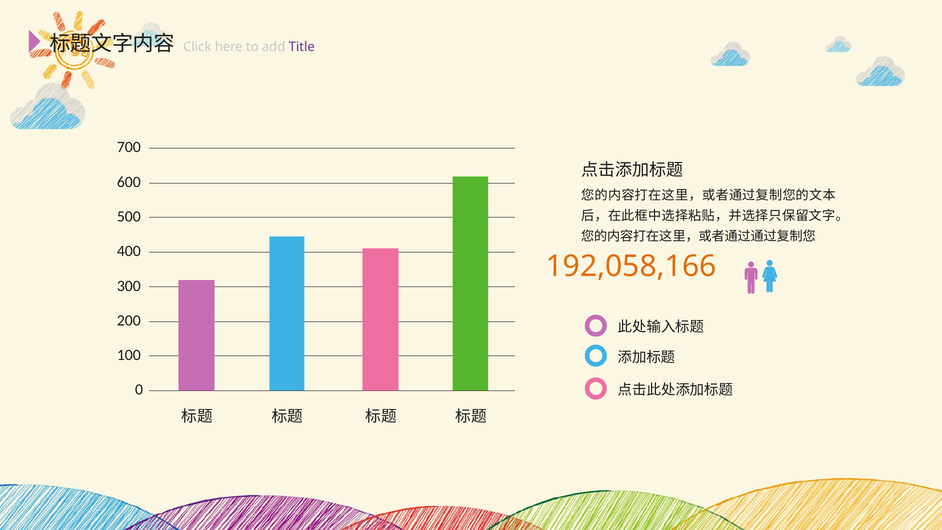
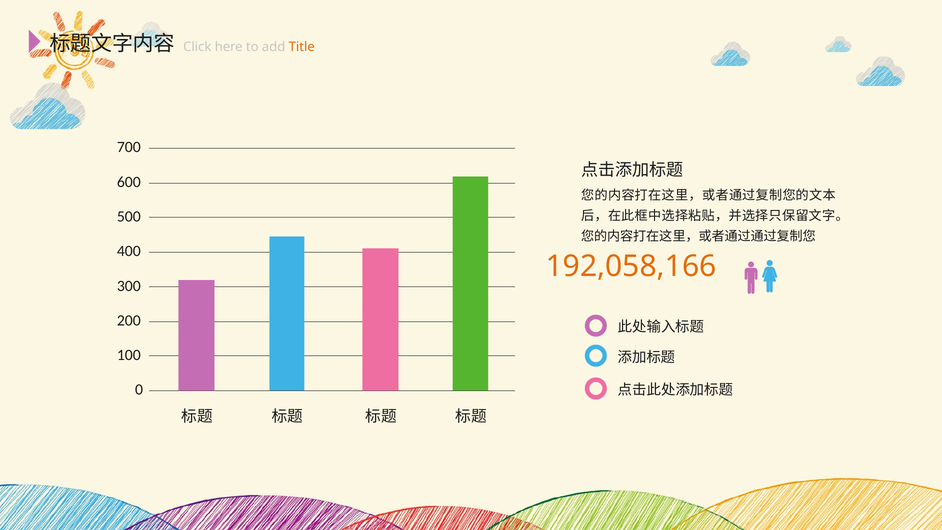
Title colour: purple -> orange
